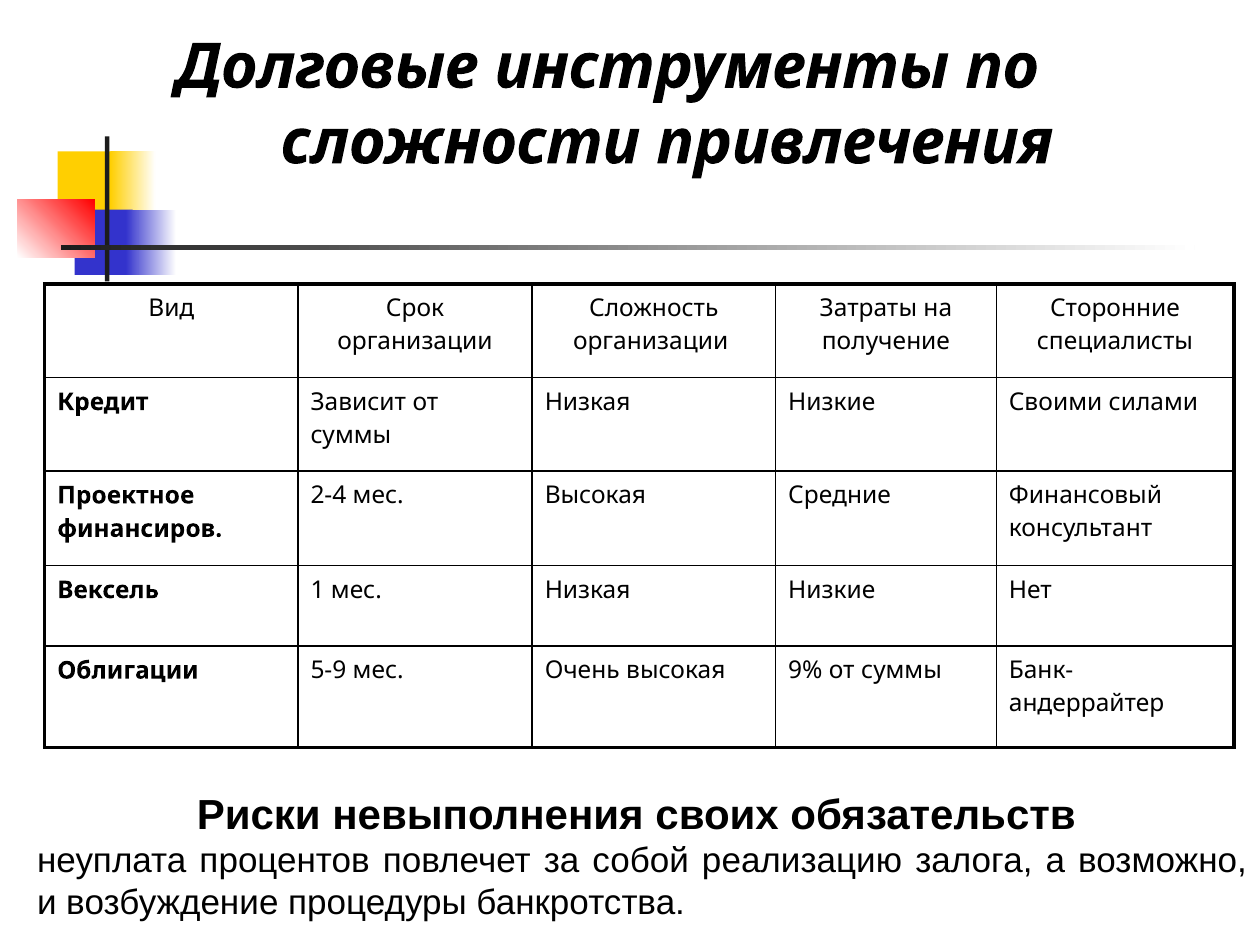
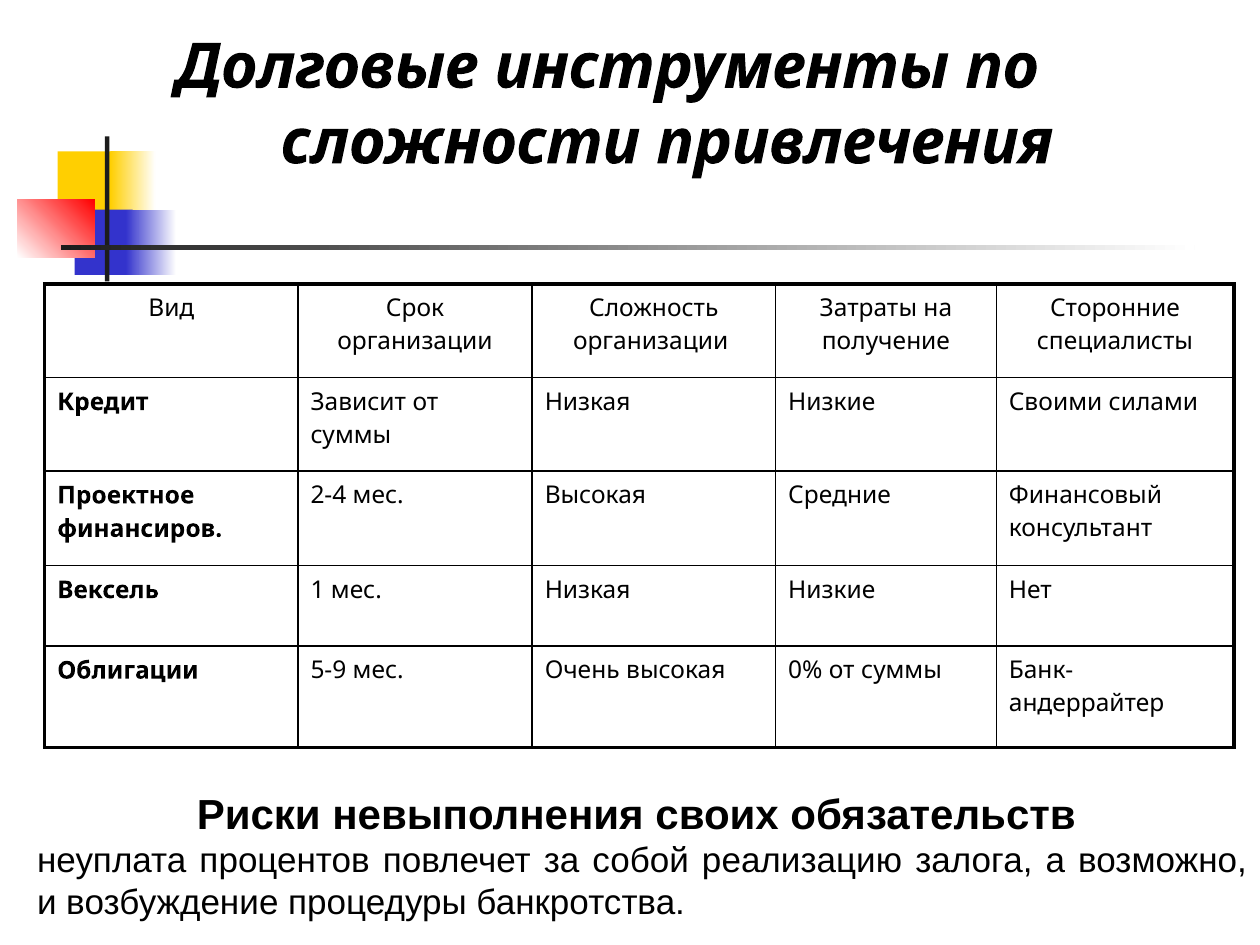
9%: 9% -> 0%
